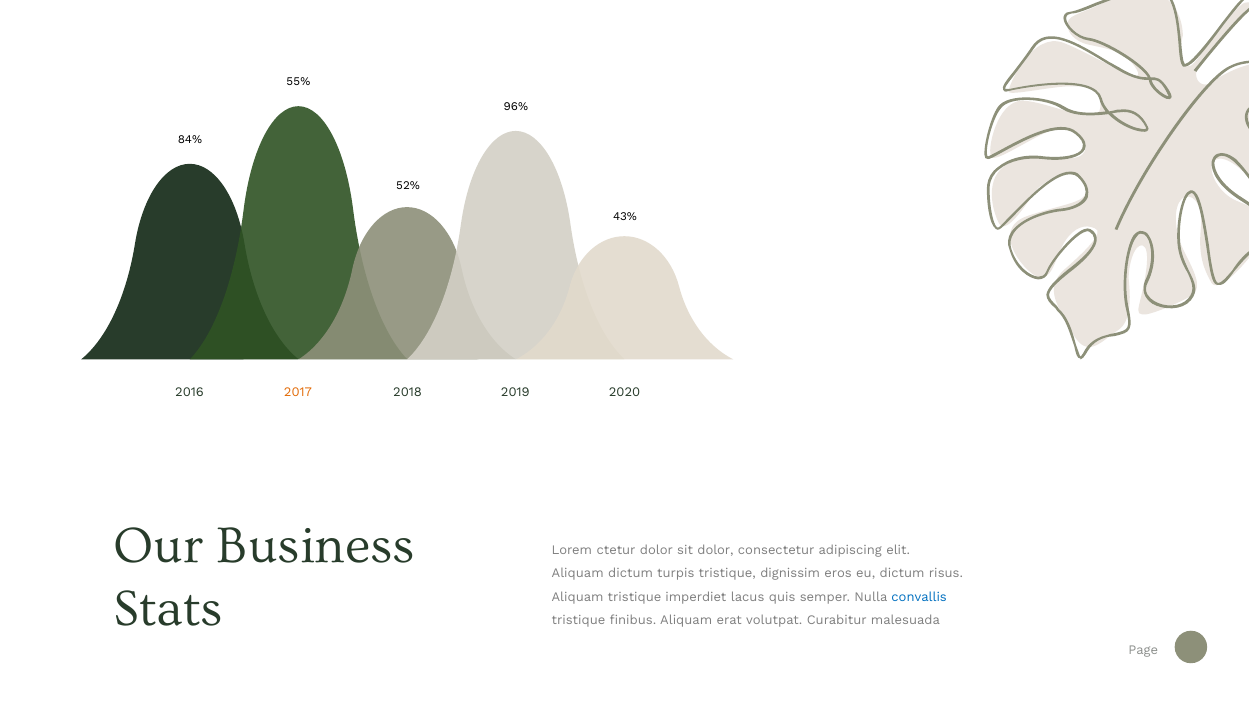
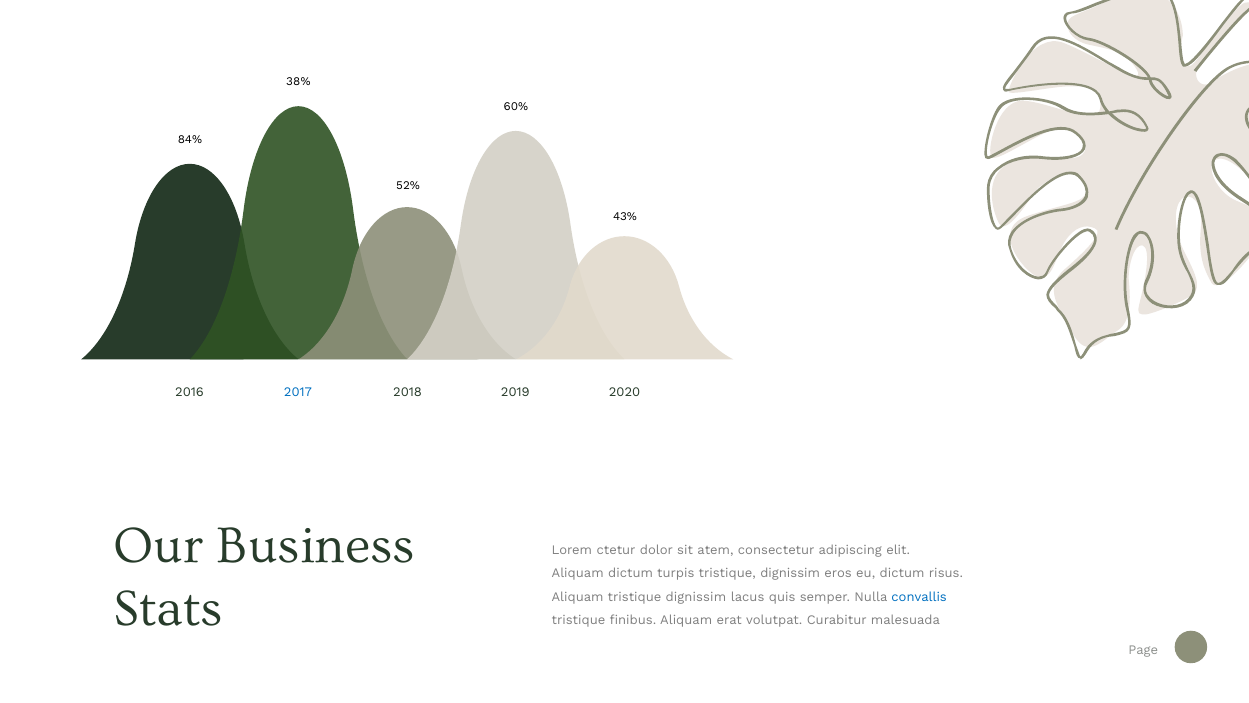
55%: 55% -> 38%
96%: 96% -> 60%
2017 colour: orange -> blue
sit dolor: dolor -> atem
imperdiet at (696, 597): imperdiet -> dignissim
